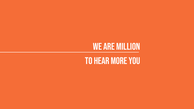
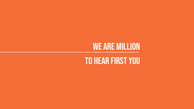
MORE: MORE -> FIRST
